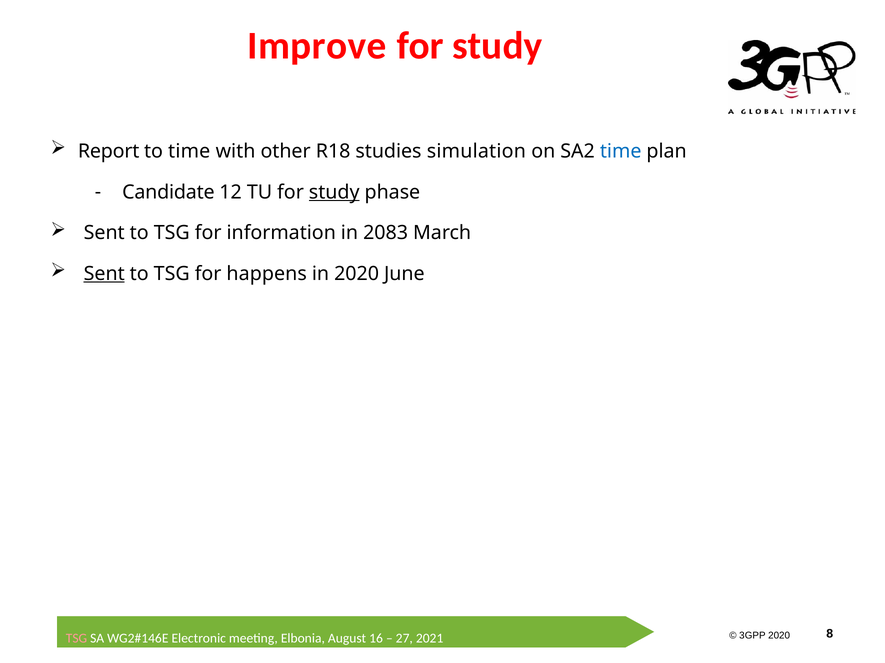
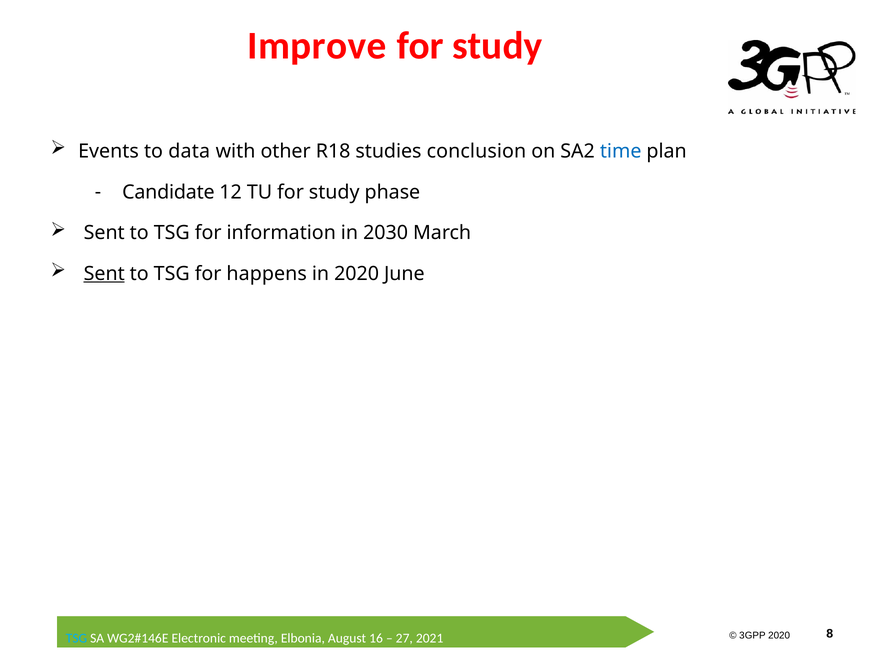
Report: Report -> Events
to time: time -> data
simulation: simulation -> conclusion
study at (334, 192) underline: present -> none
2083: 2083 -> 2030
TSG at (76, 639) colour: pink -> light blue
